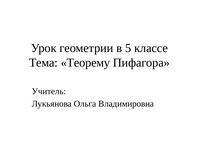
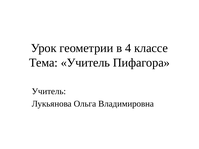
5: 5 -> 4
Тема Теорему: Теорему -> Учитель
